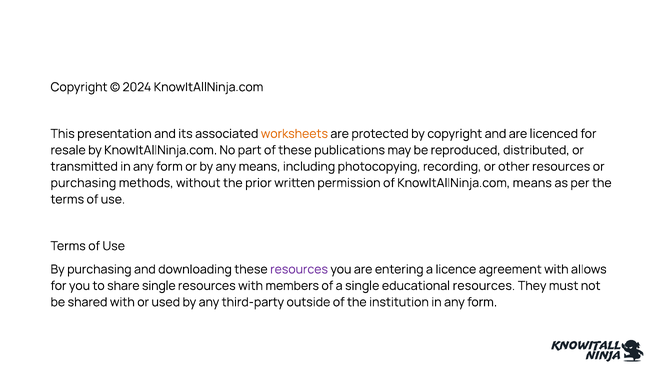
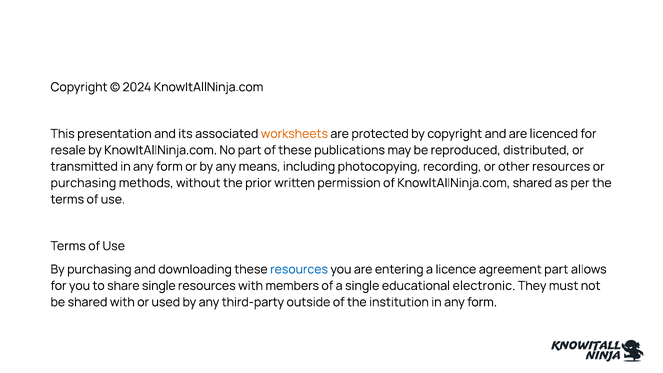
KnowItAllNinja.com means: means -> shared
resources at (299, 269) colour: purple -> blue
agreement with: with -> part
educational resources: resources -> electronic
